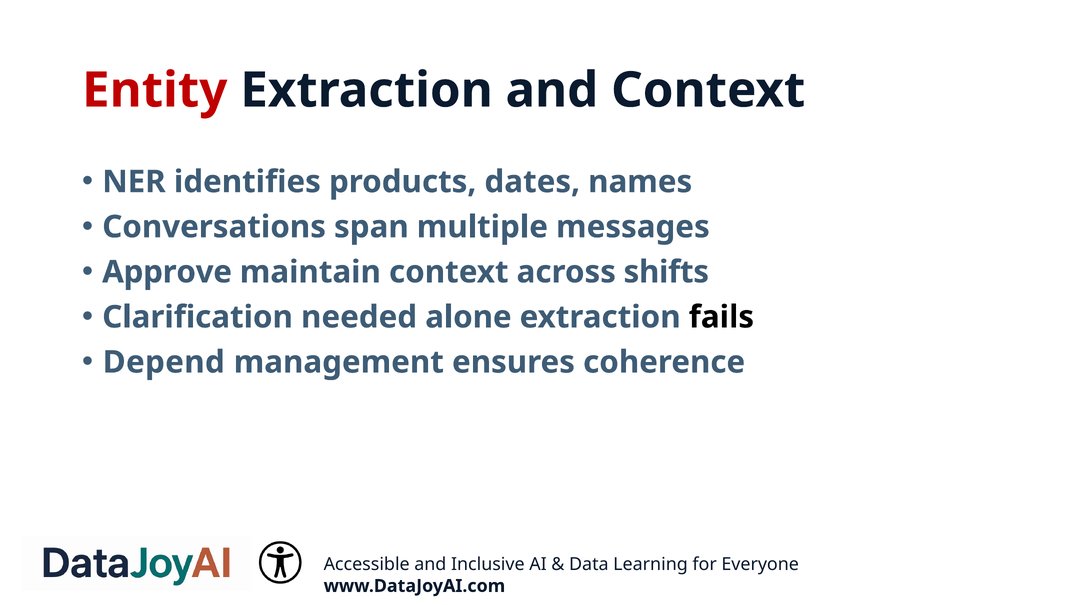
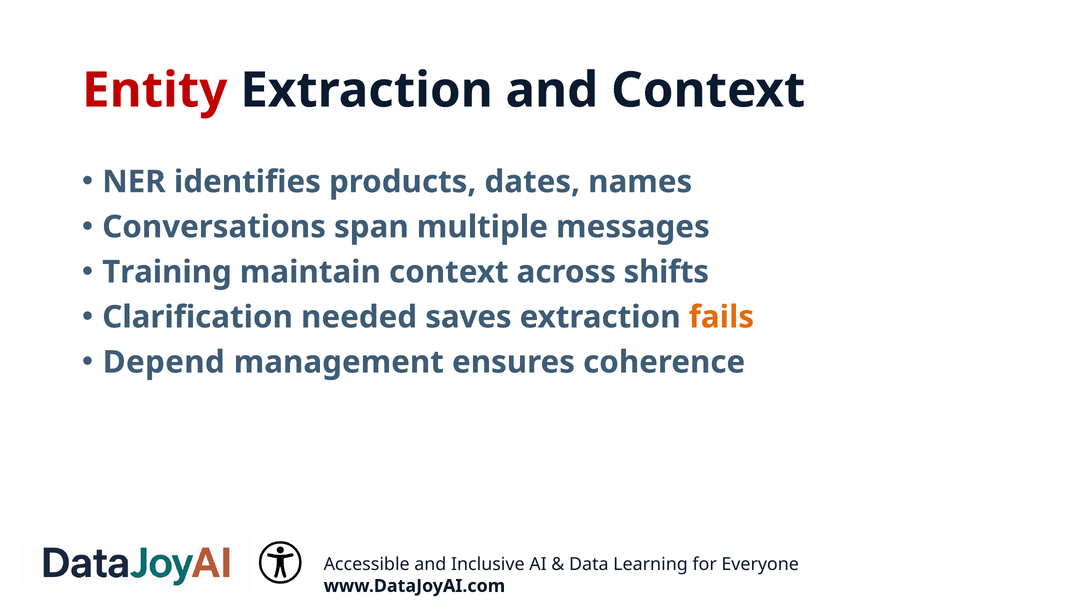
Approve: Approve -> Training
alone: alone -> saves
fails colour: black -> orange
